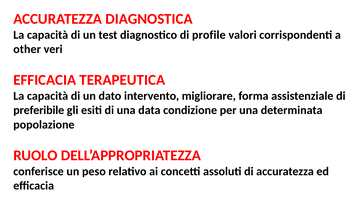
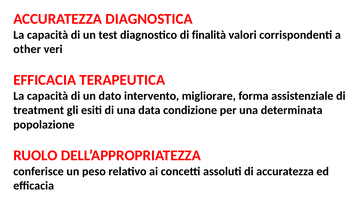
profile: profile -> finalità
preferibile: preferibile -> treatment
